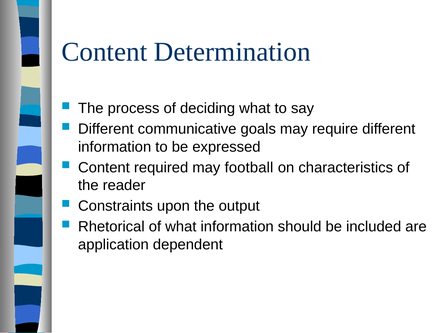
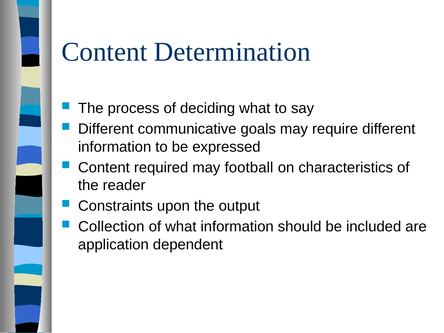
Rhetorical: Rhetorical -> Collection
